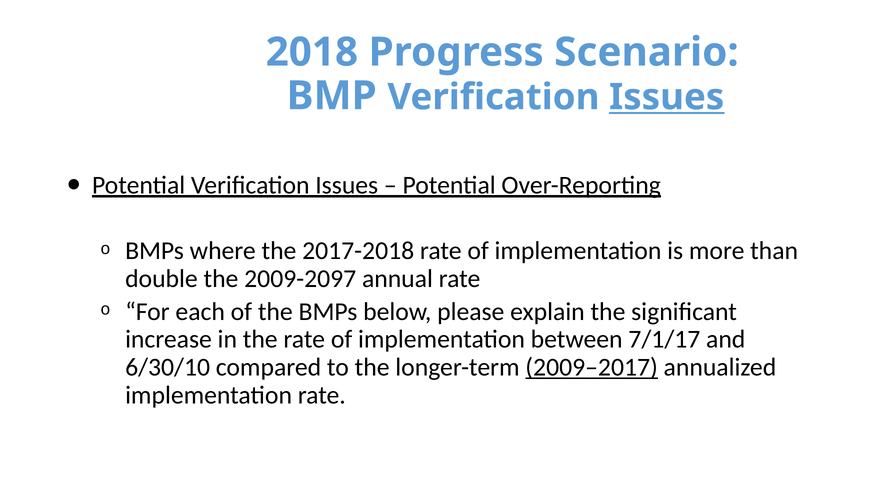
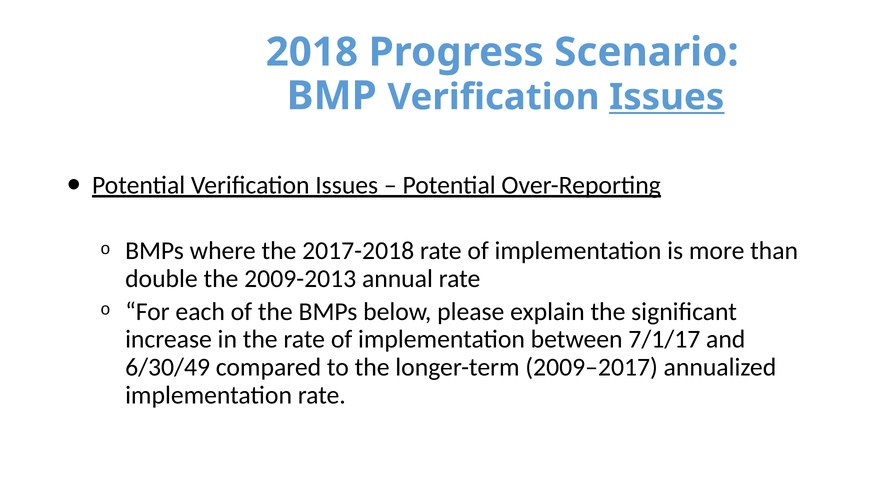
2009-2097: 2009-2097 -> 2009-2013
6/30/10: 6/30/10 -> 6/30/49
2009–2017 underline: present -> none
